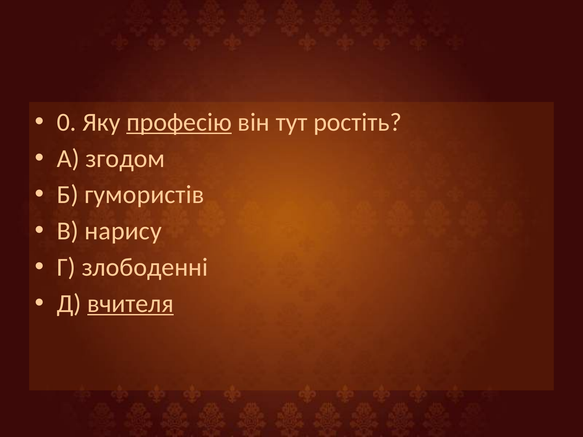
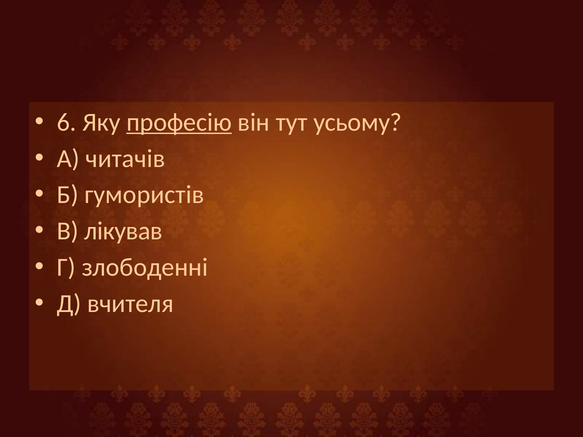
0: 0 -> 6
ростіть: ростіть -> усьому
згодом: згодом -> читачів
нарису: нарису -> лiкував
вчителя underline: present -> none
